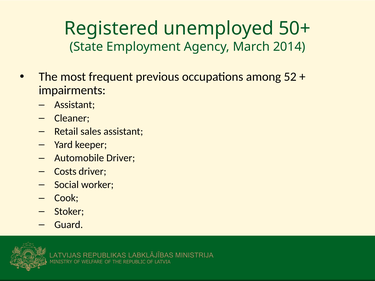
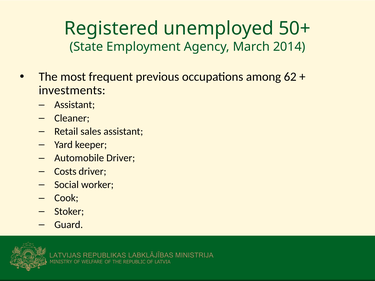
52: 52 -> 62
impairments: impairments -> investments
